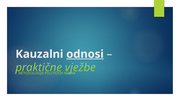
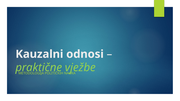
odnosi underline: present -> none
